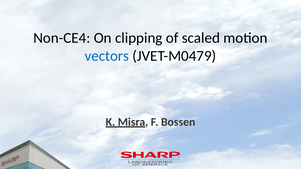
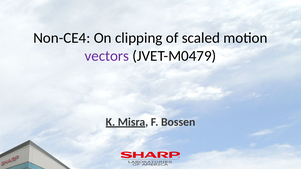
vectors colour: blue -> purple
